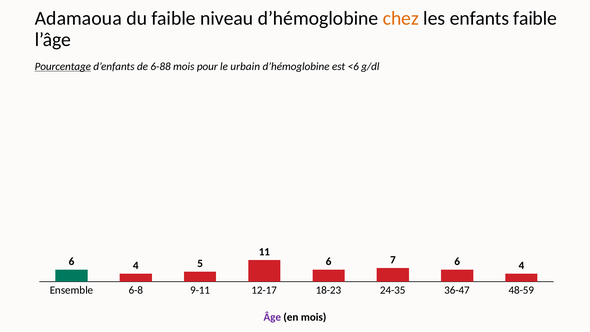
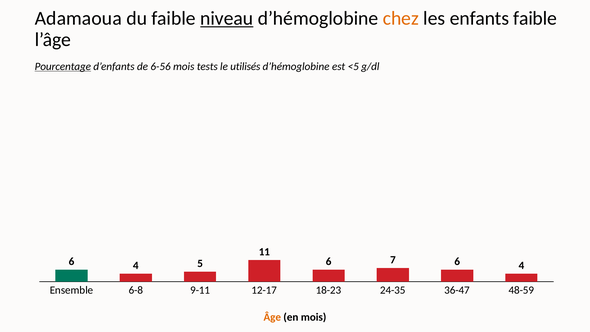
niveau underline: none -> present
6-88: 6-88 -> 6-56
pour: pour -> tests
urbain: urbain -> utilisés
<6: <6 -> <5
Âge colour: purple -> orange
